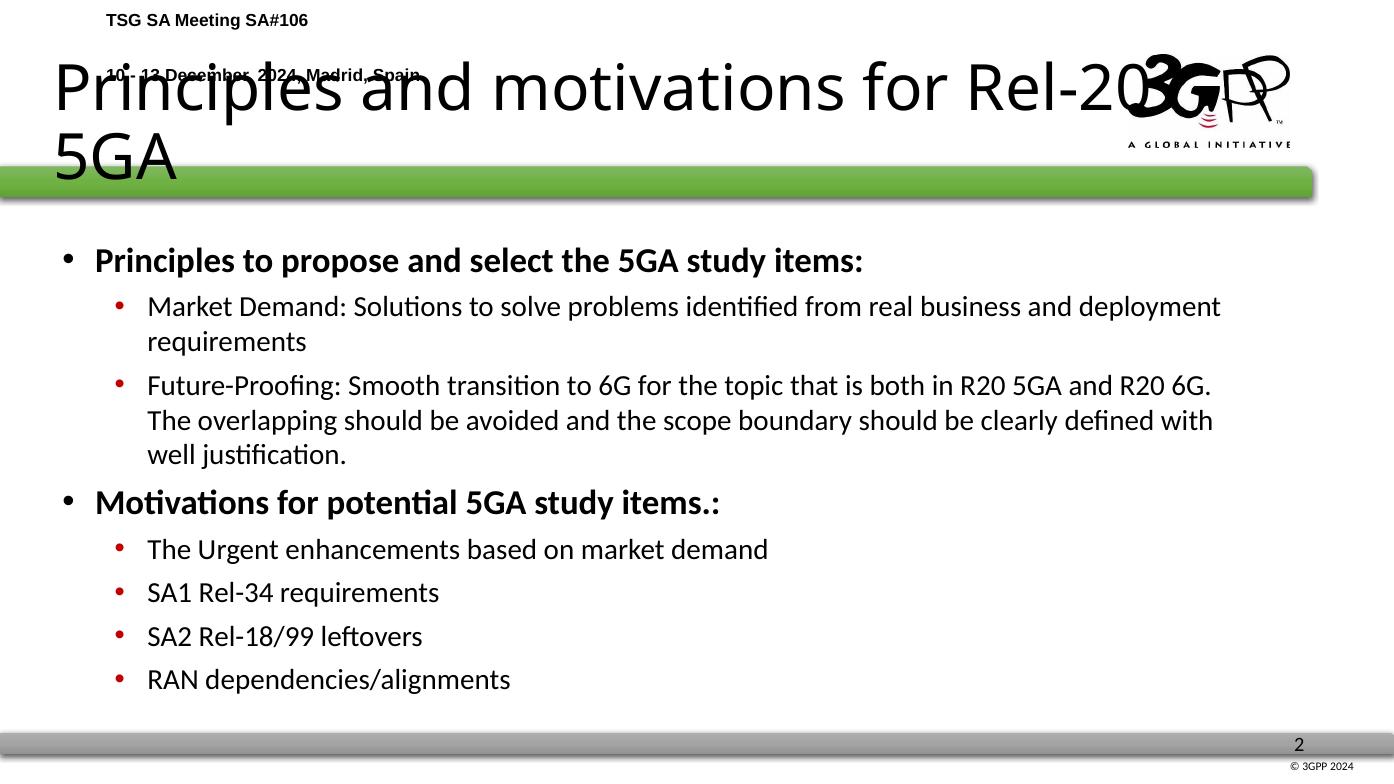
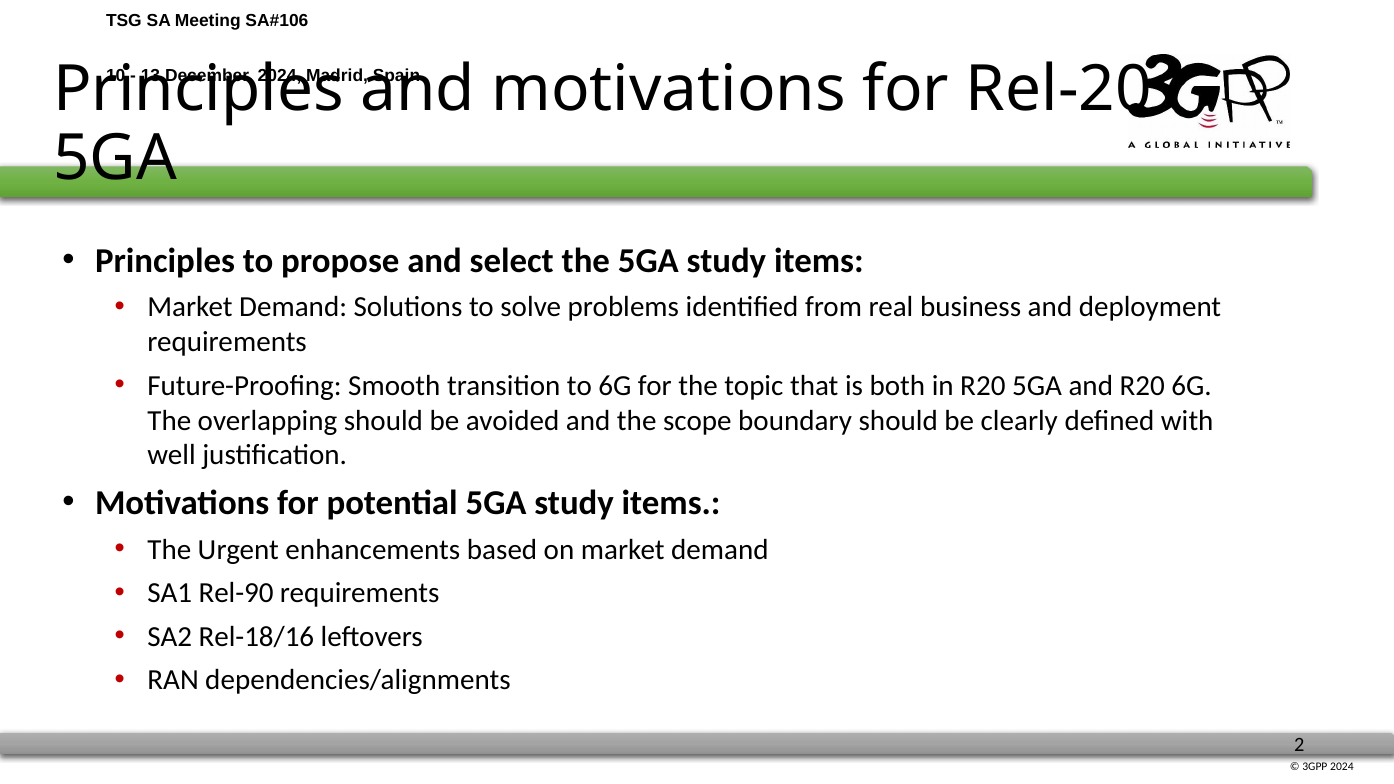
Rel-34: Rel-34 -> Rel-90
Rel-18/99: Rel-18/99 -> Rel-18/16
